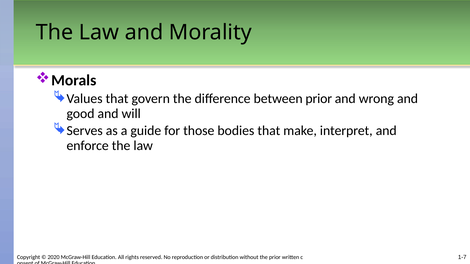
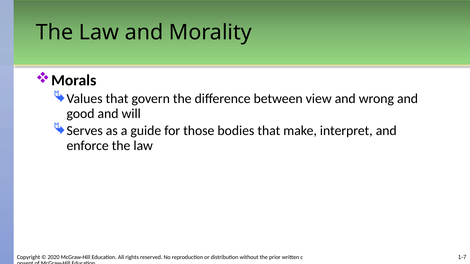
between prior: prior -> view
